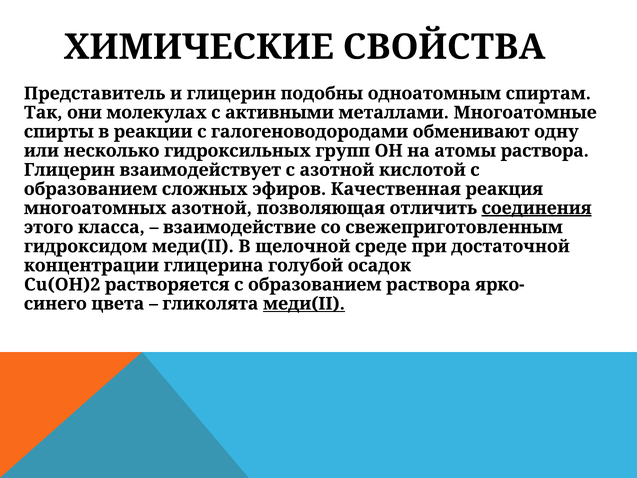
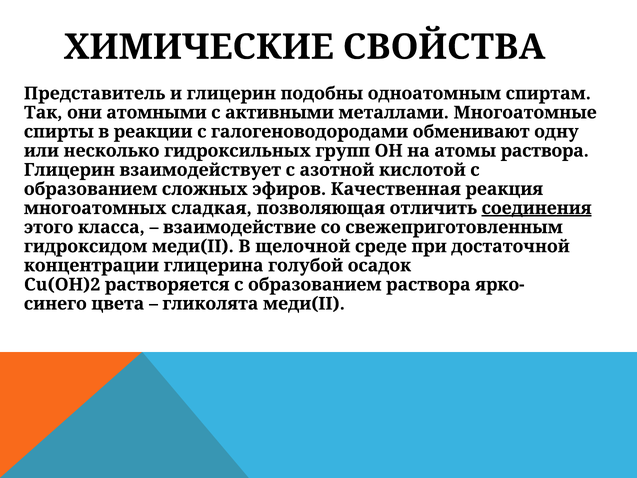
молекулах: молекулах -> атомными
многоатомных азотной: азотной -> сладкая
меди(II at (304, 304) underline: present -> none
